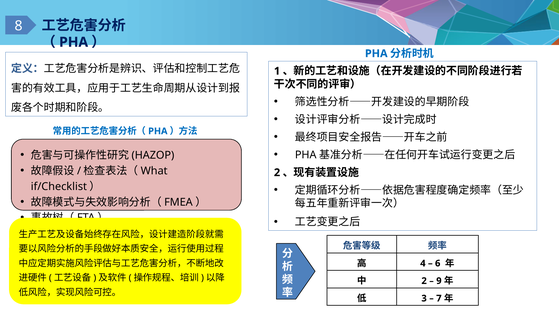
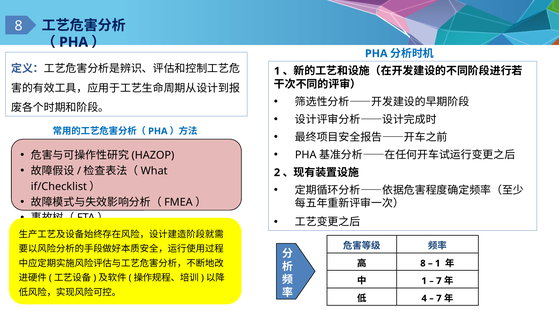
4 at (423, 264): 4 -> 8
6 at (438, 264): 6 -> 1
2 at (424, 281): 2 -> 1
9 at (439, 281): 9 -> 7
3: 3 -> 4
